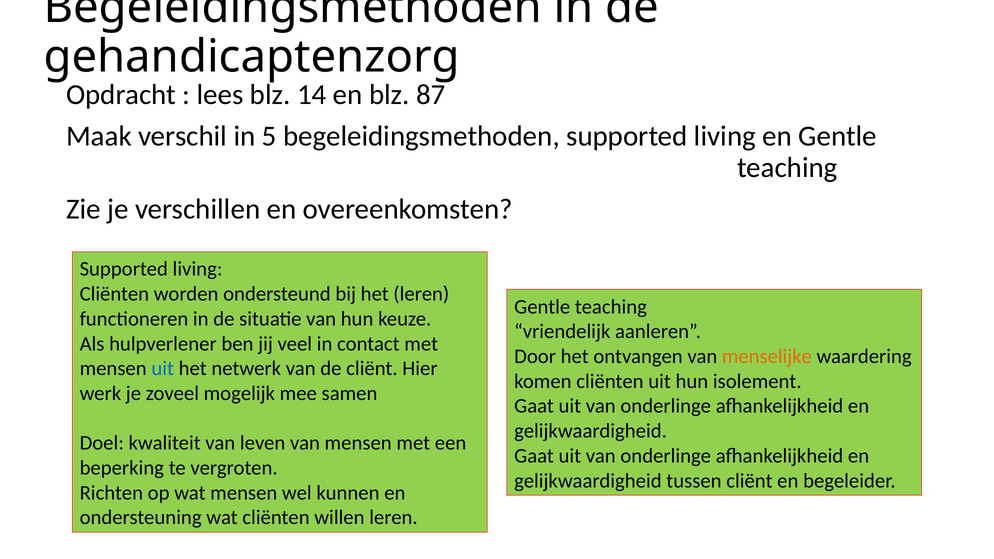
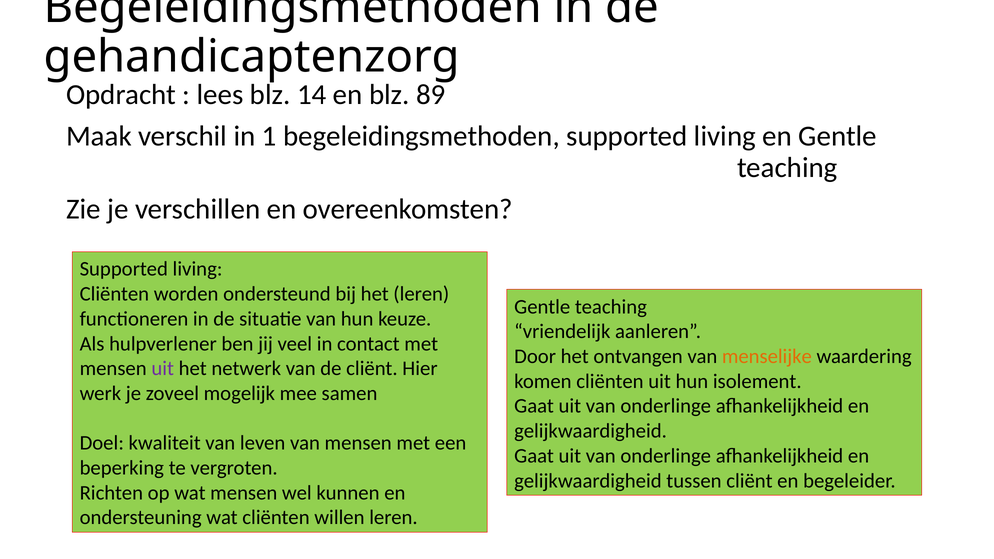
87: 87 -> 89
5: 5 -> 1
uit at (163, 369) colour: blue -> purple
